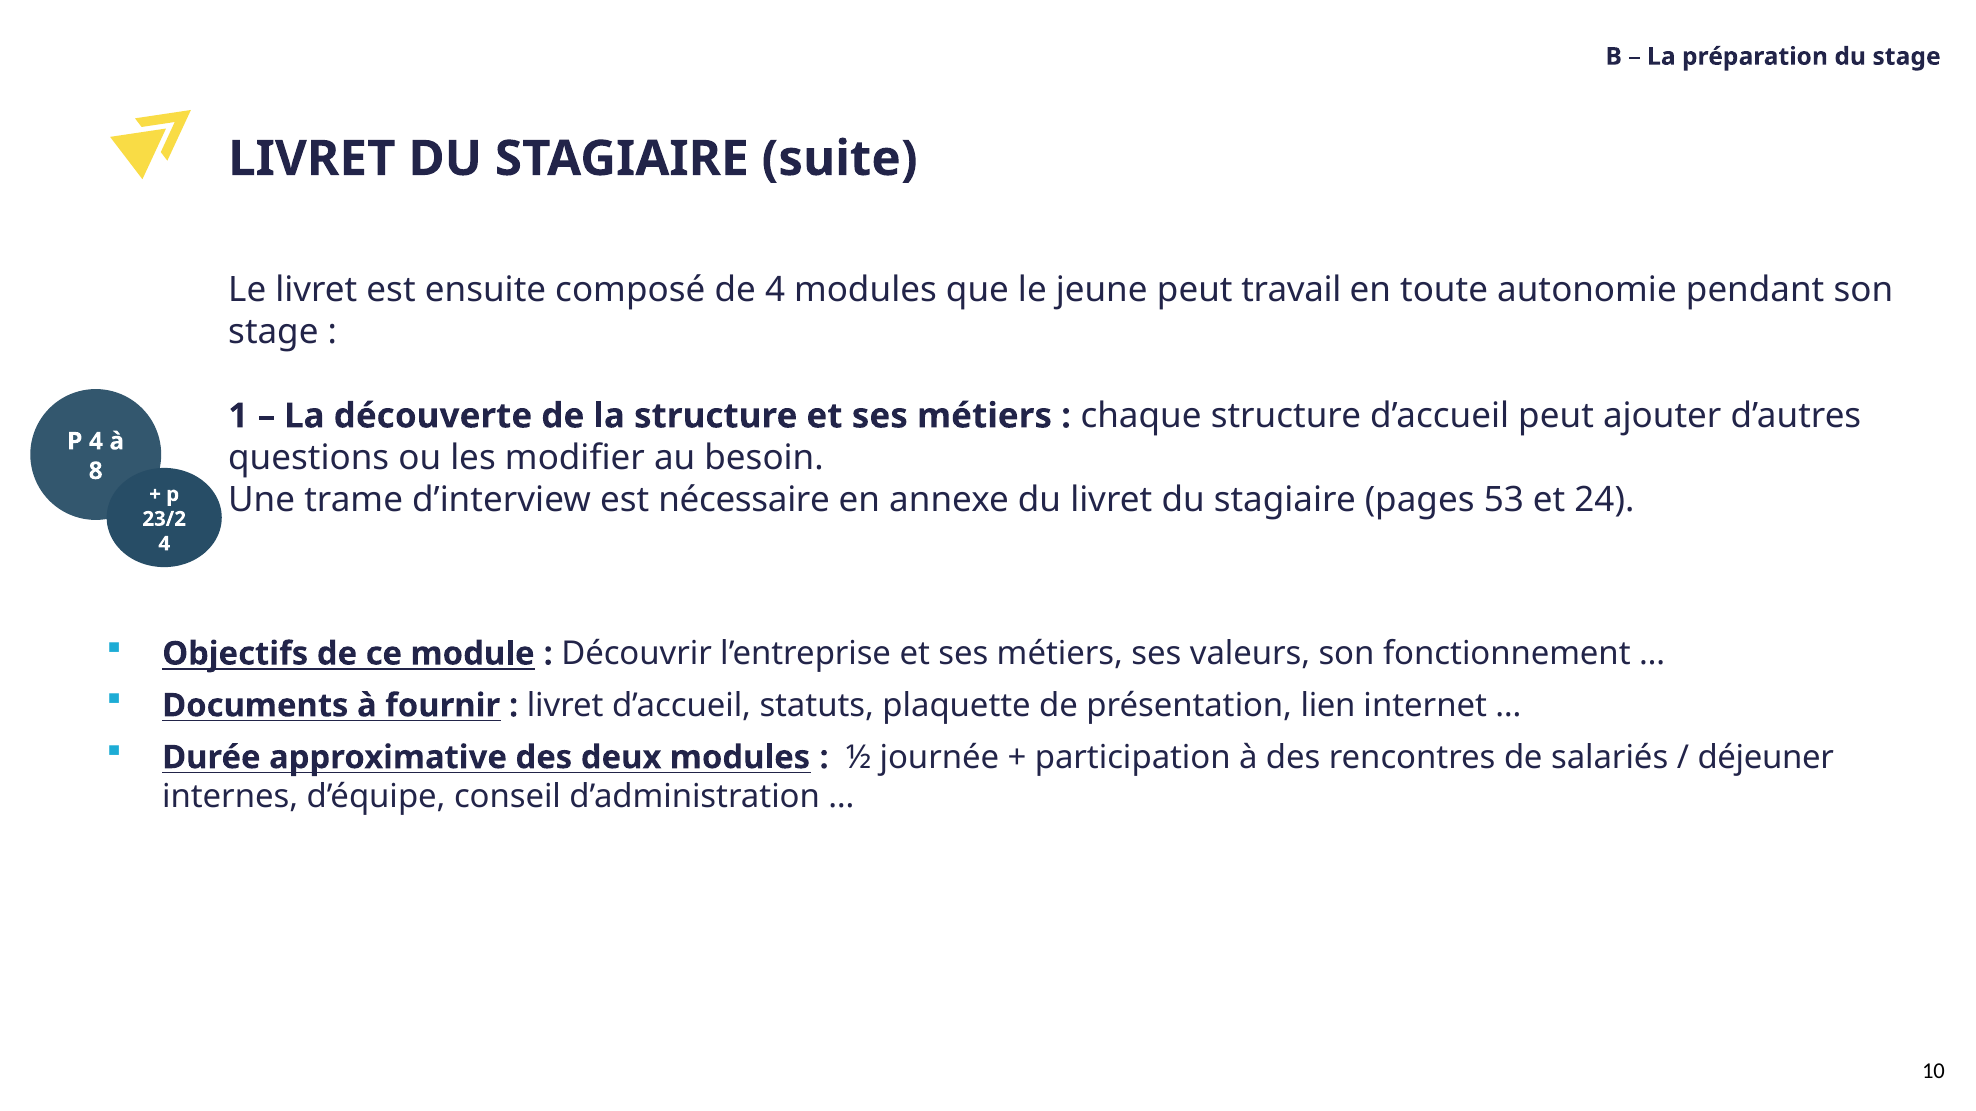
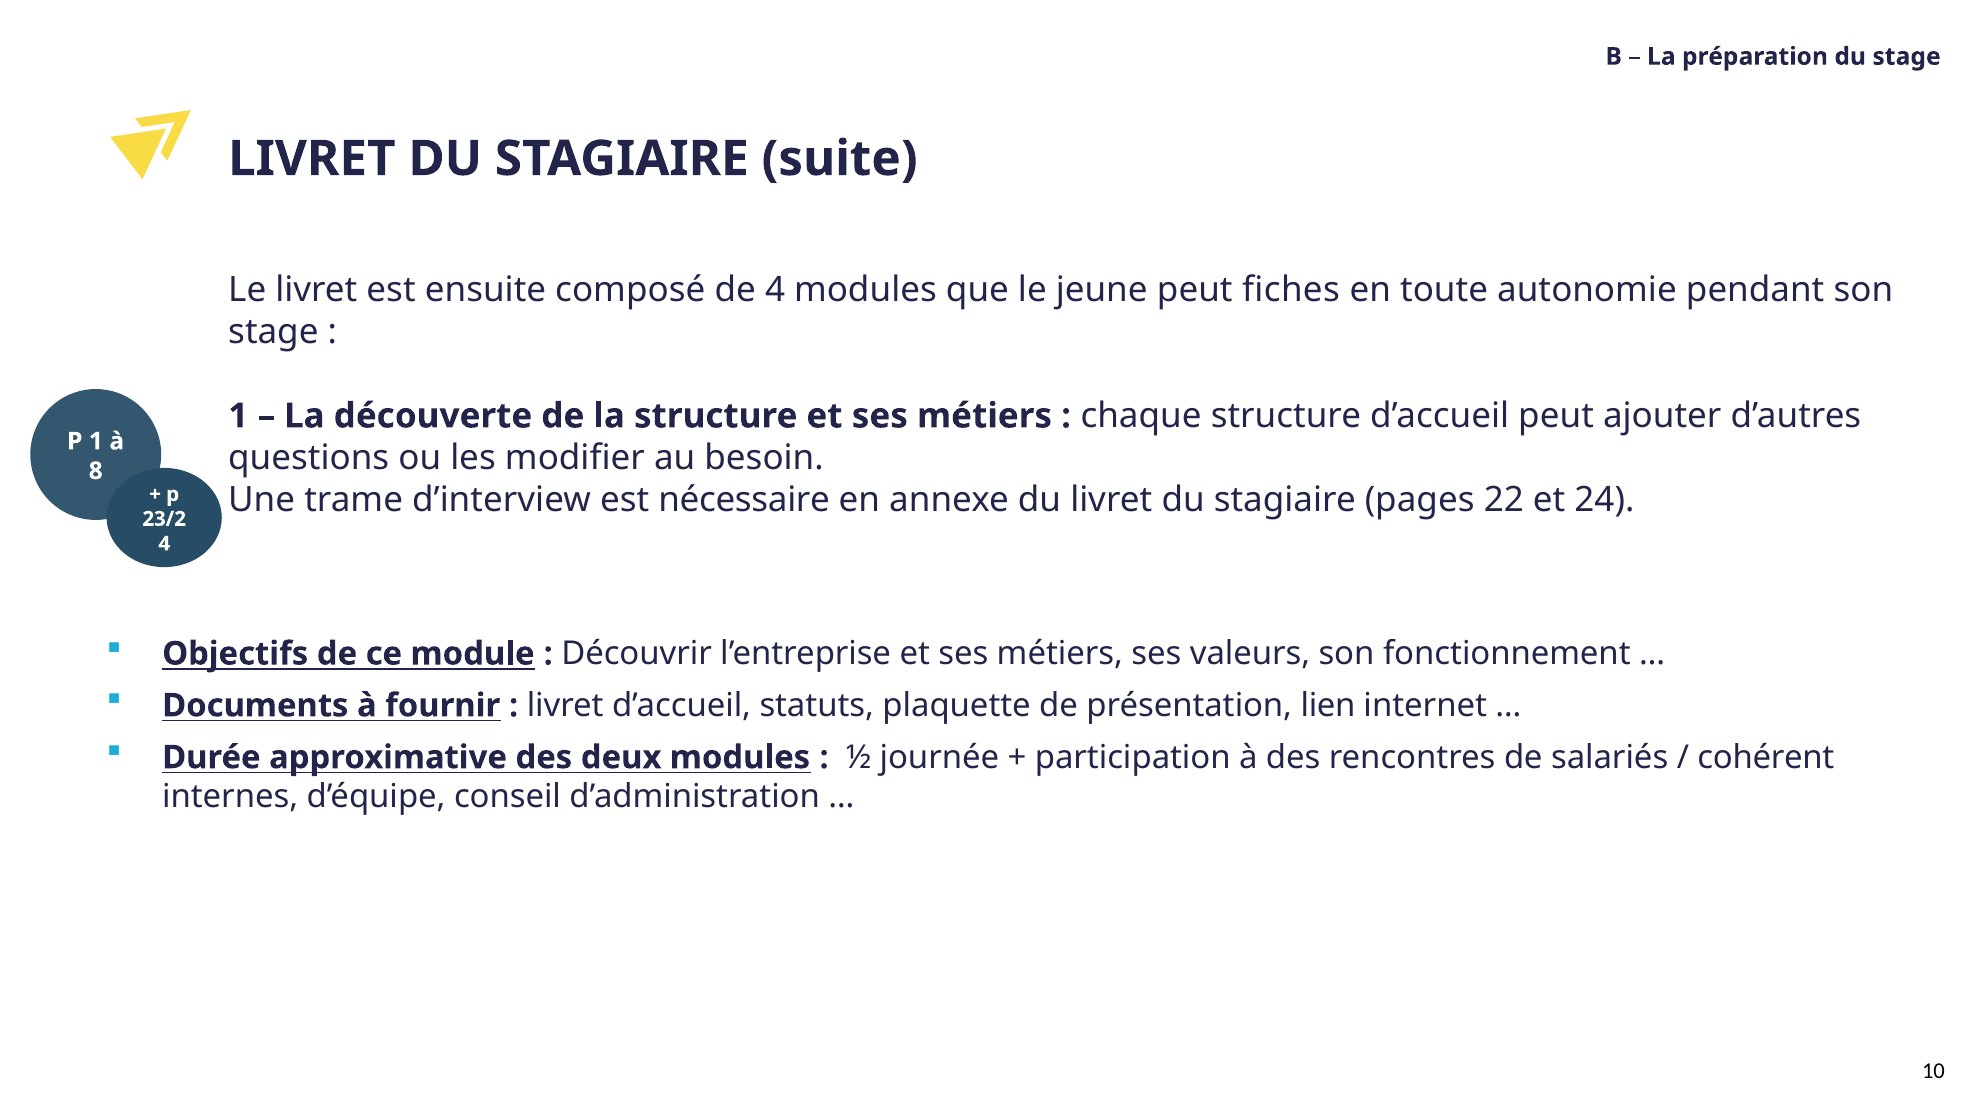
travail: travail -> fiches
P 4: 4 -> 1
53: 53 -> 22
déjeuner: déjeuner -> cohérent
